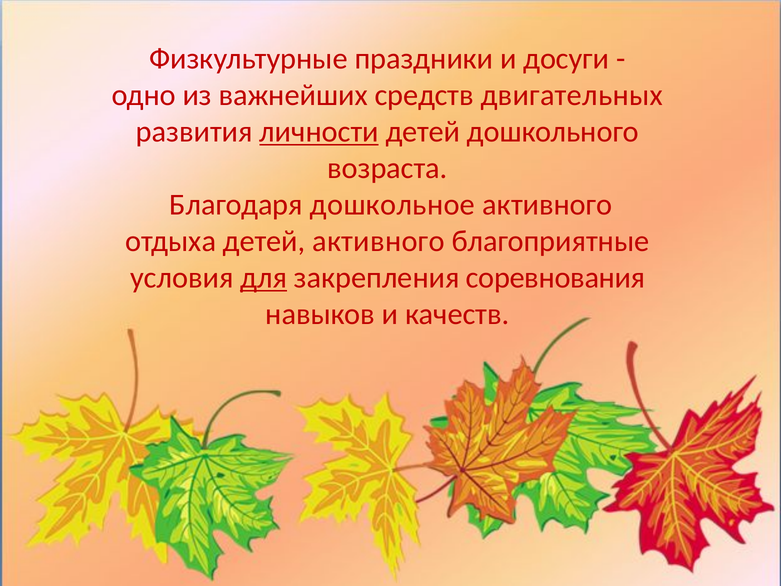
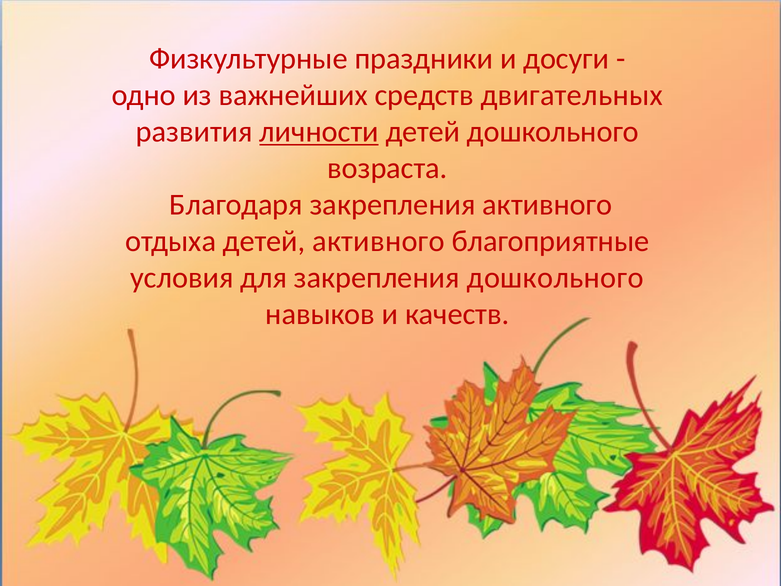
Благодаря дошкольное: дошкольное -> закрепления
для underline: present -> none
закрепления соревнования: соревнования -> дошкольного
